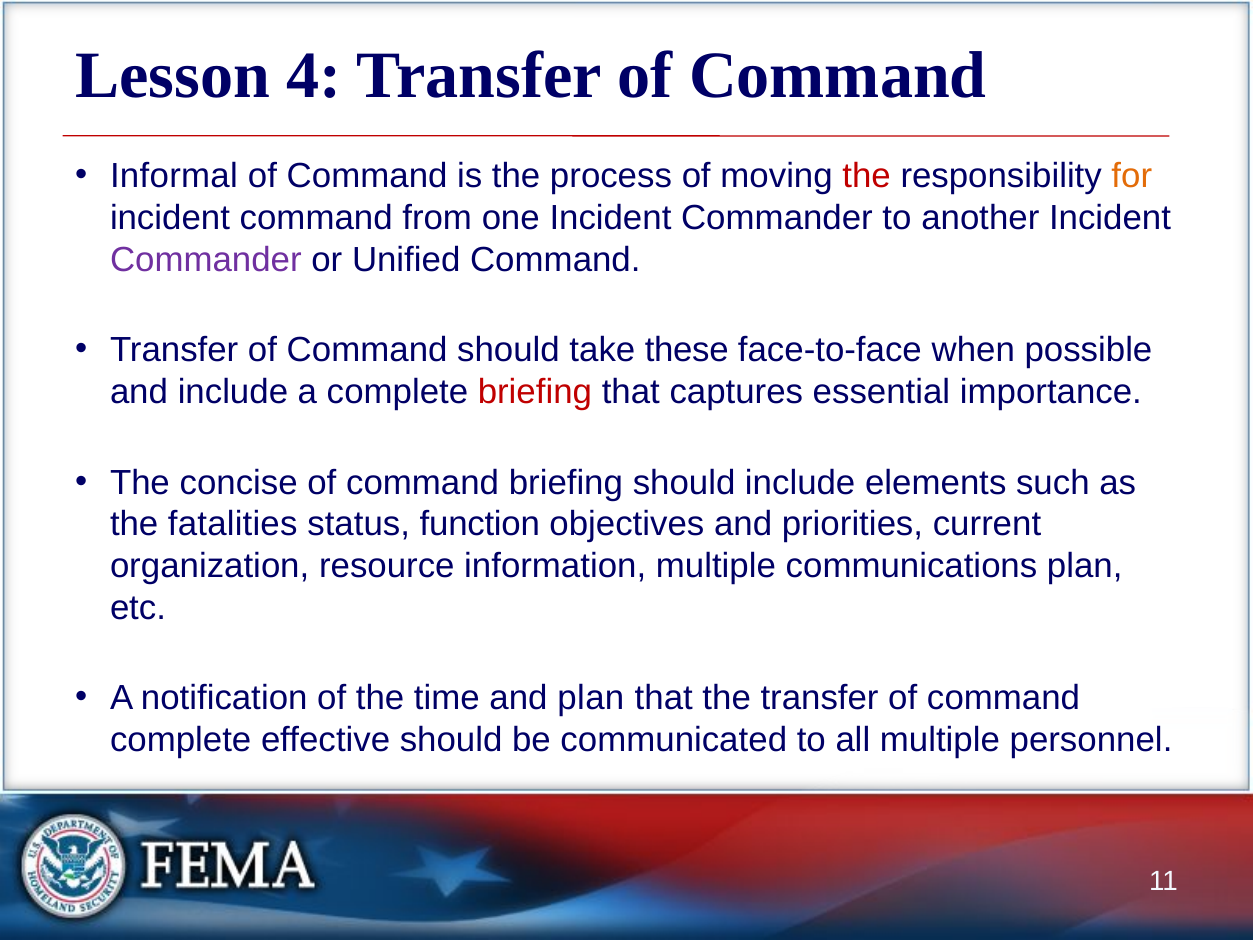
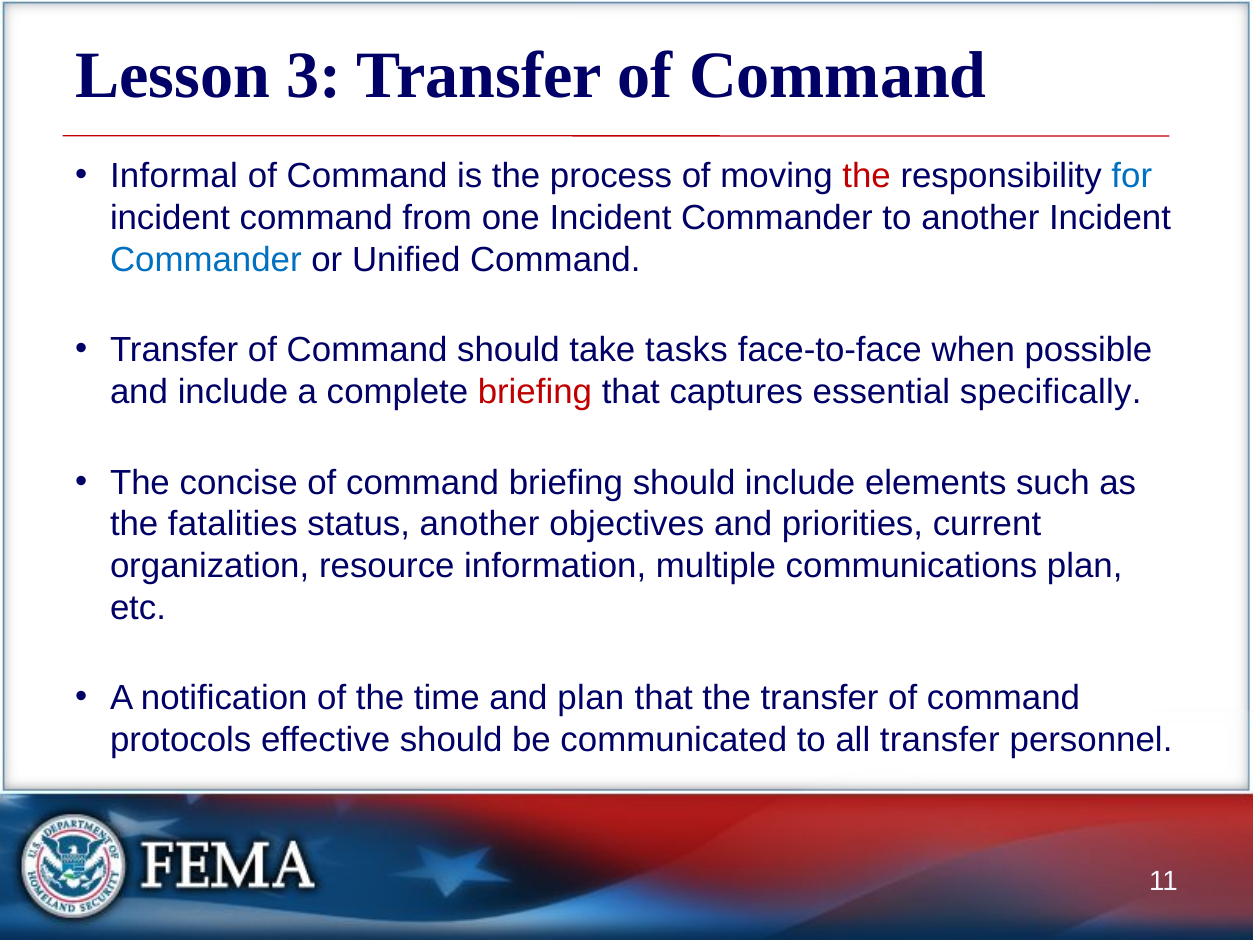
4: 4 -> 3
for colour: orange -> blue
Commander at (206, 260) colour: purple -> blue
these: these -> tasks
importance: importance -> specifically
status function: function -> another
complete at (181, 740): complete -> protocols
all multiple: multiple -> transfer
